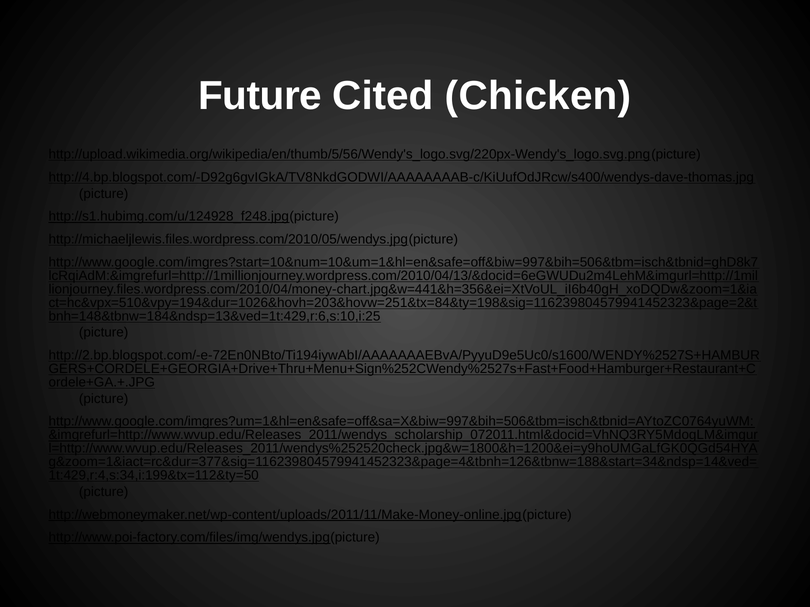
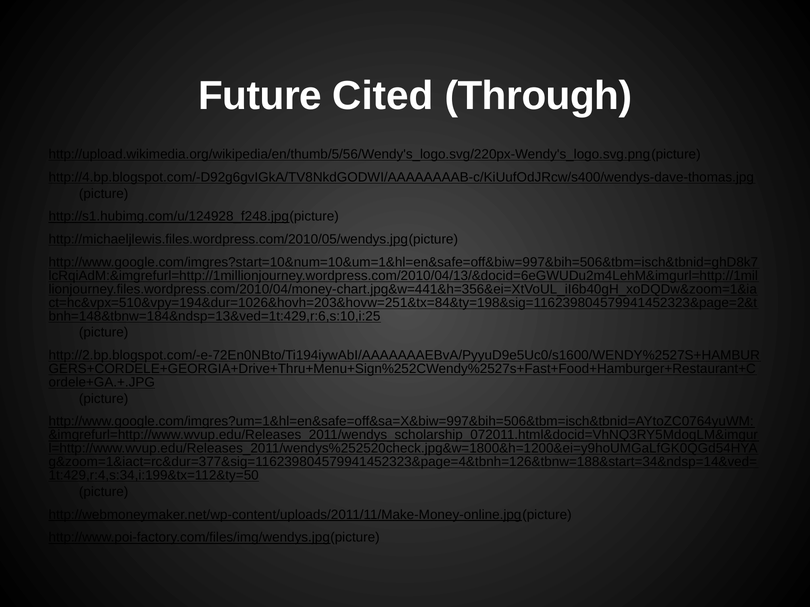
Chicken: Chicken -> Through
